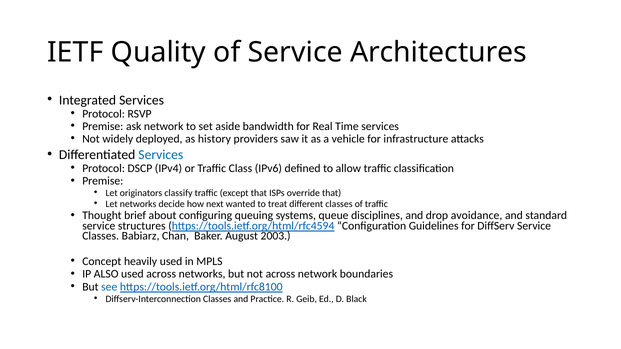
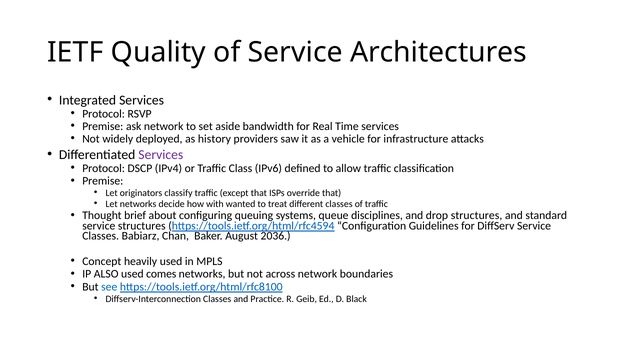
Services at (161, 155) colour: blue -> purple
next: next -> with
drop avoidance: avoidance -> structures
2003: 2003 -> 2036
used across: across -> comes
